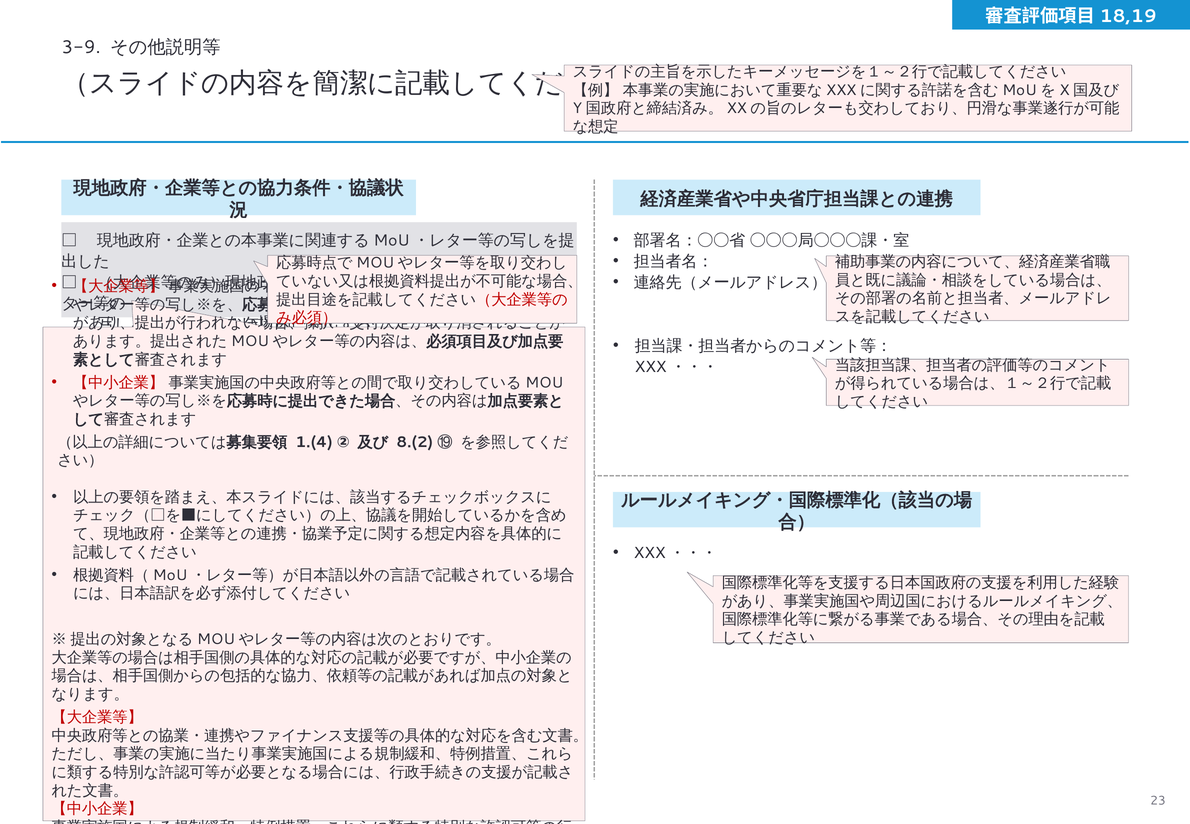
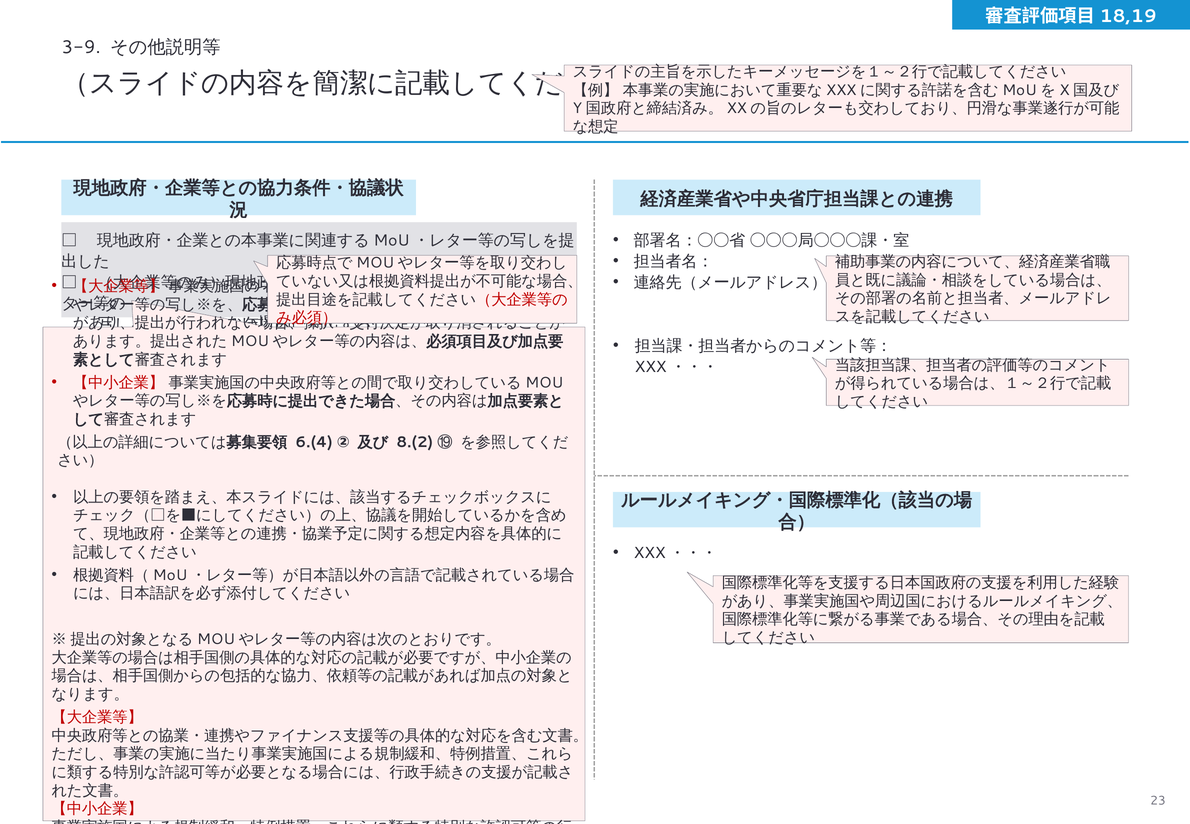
1.(4: 1.(4 -> 6.(4
